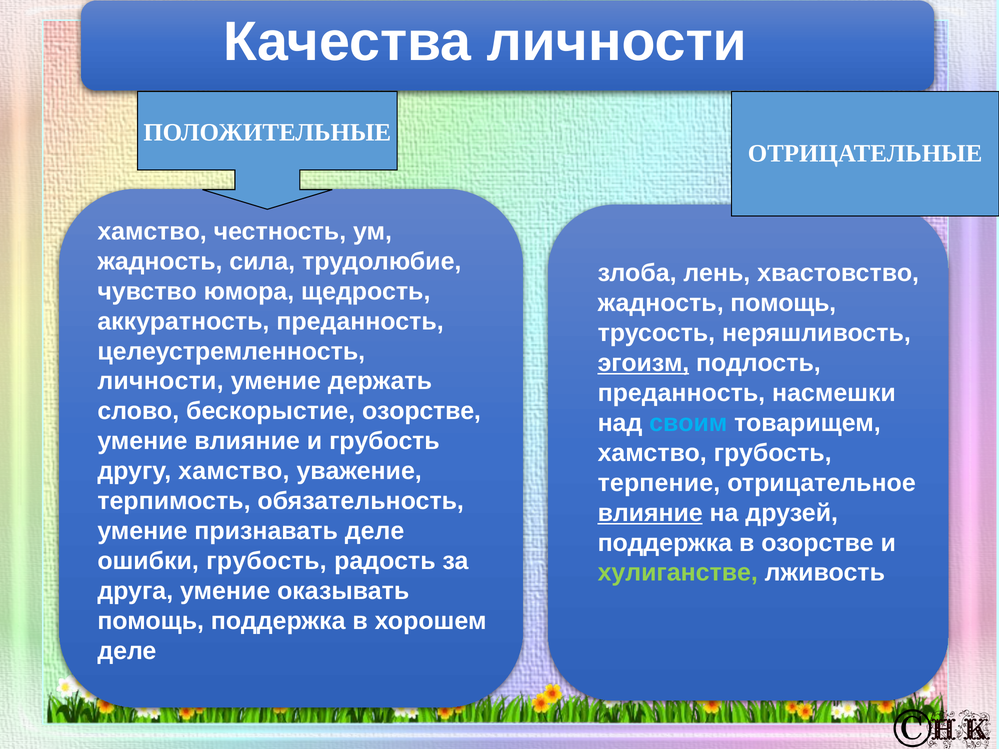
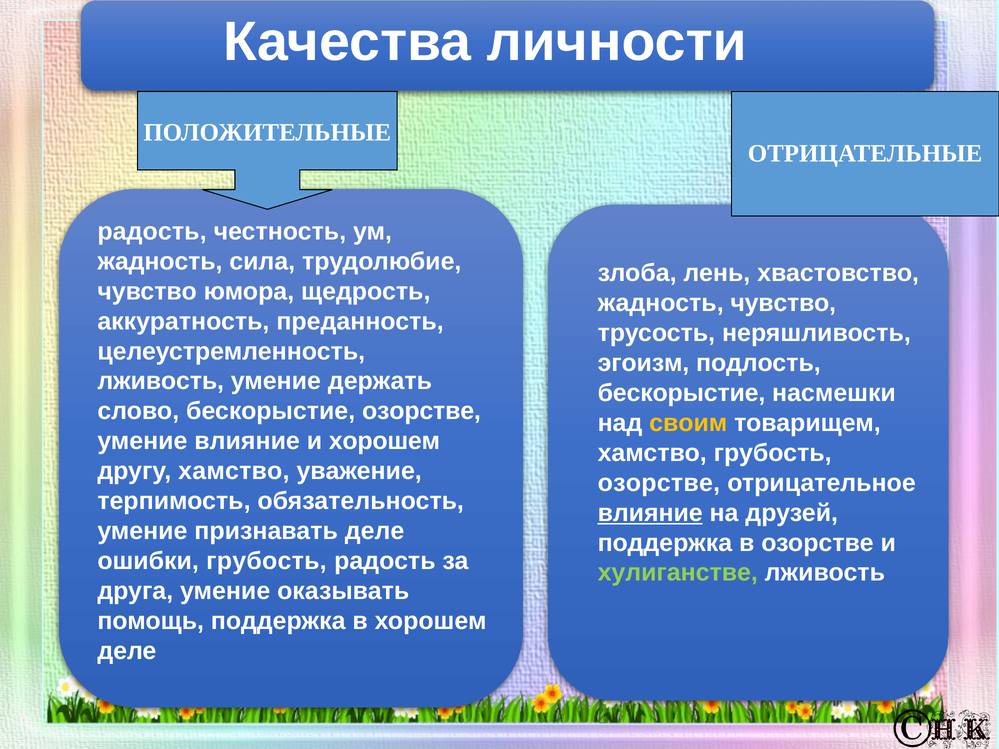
хамство at (152, 232): хамство -> радость
жадность помощь: помощь -> чувство
эгоизм underline: present -> none
личности at (160, 381): личности -> лживость
преданность at (681, 393): преданность -> бескорыстие
своим colour: light blue -> yellow
и грубость: грубость -> хорошем
терпение at (659, 483): терпение -> озорстве
